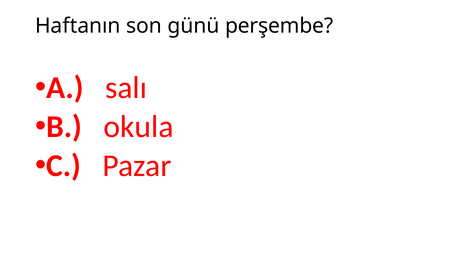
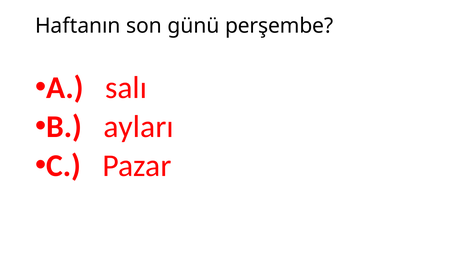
okula: okula -> ayları
